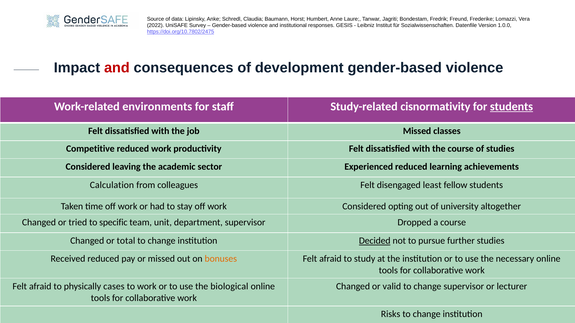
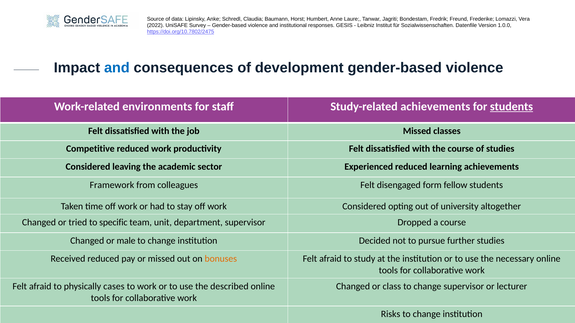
and at (117, 68) colour: red -> blue
Study-related cisnormativity: cisnormativity -> achievements
Calculation: Calculation -> Framework
least: least -> form
total: total -> male
Decided underline: present -> none
biological: biological -> described
valid: valid -> class
